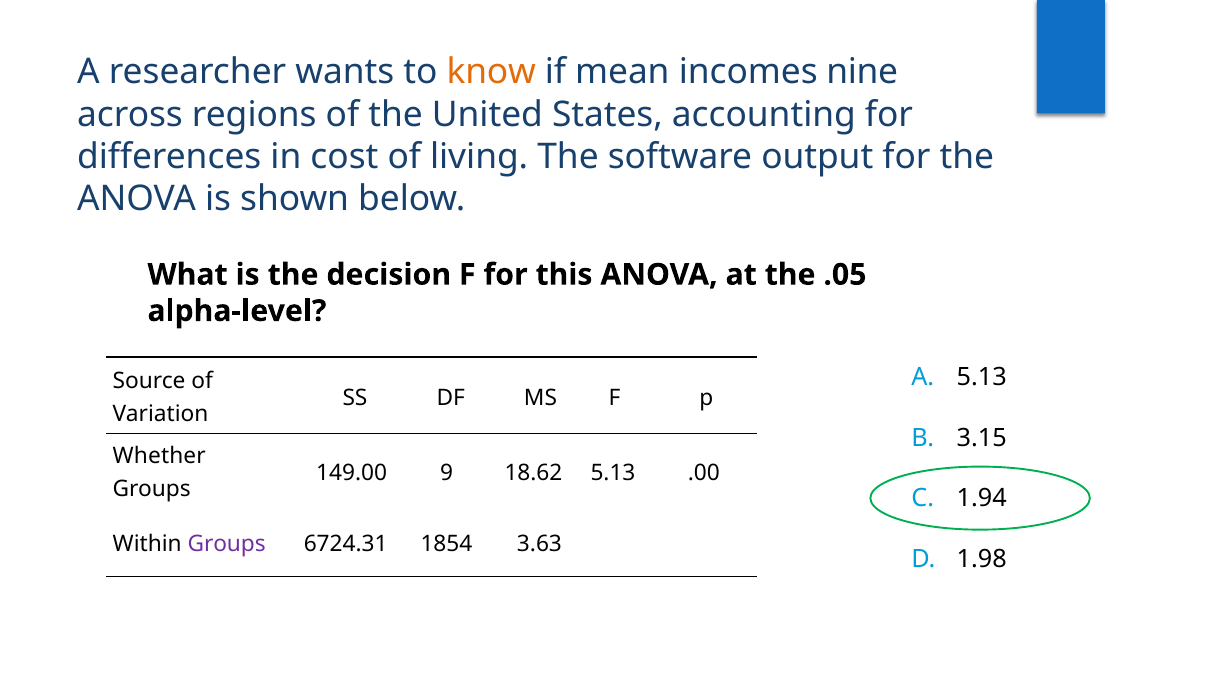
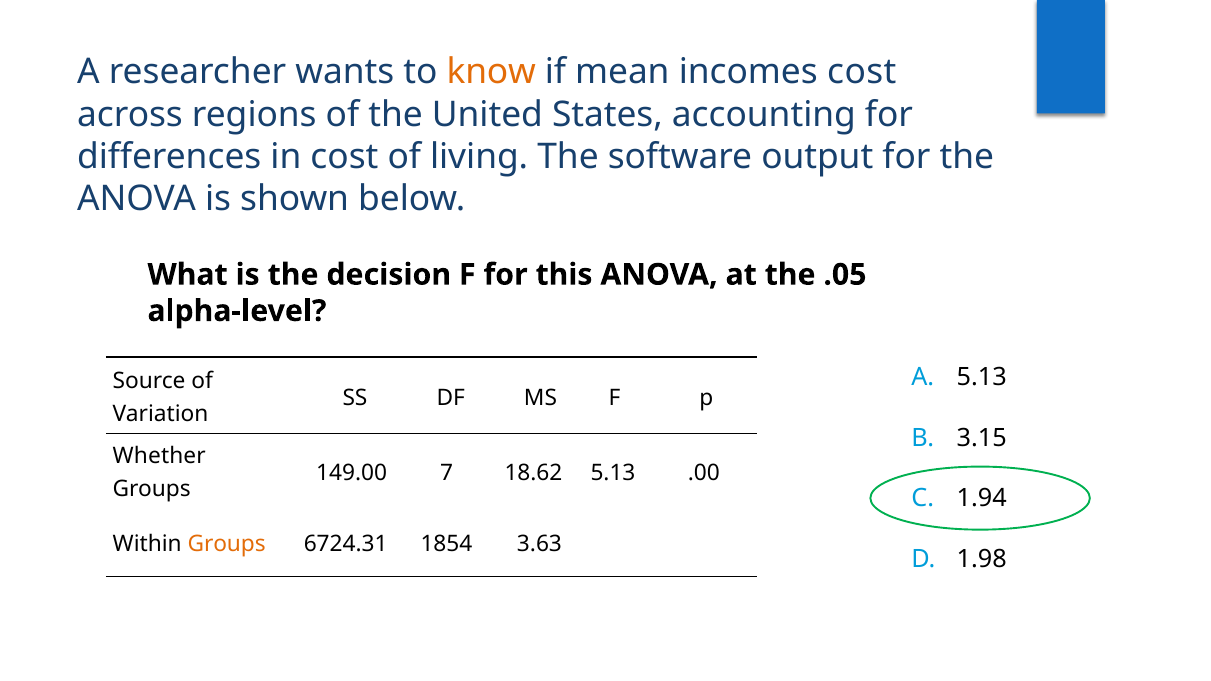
incomes nine: nine -> cost
9: 9 -> 7
Groups at (227, 544) colour: purple -> orange
